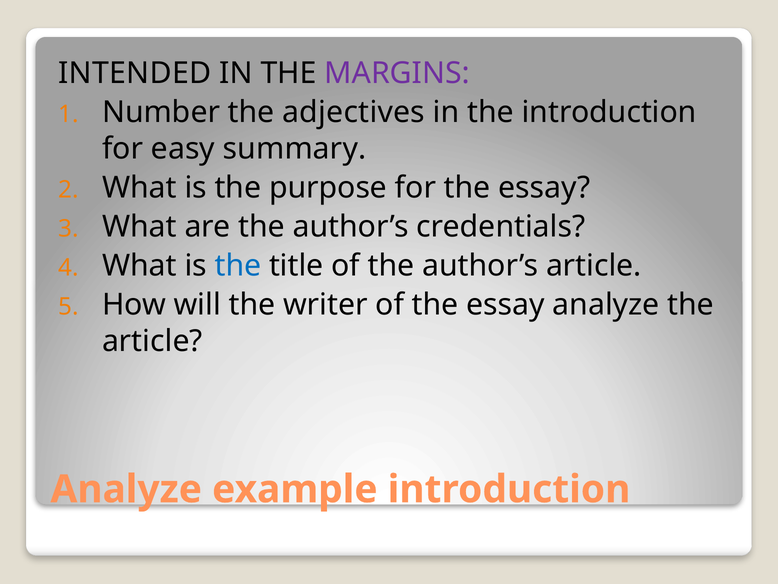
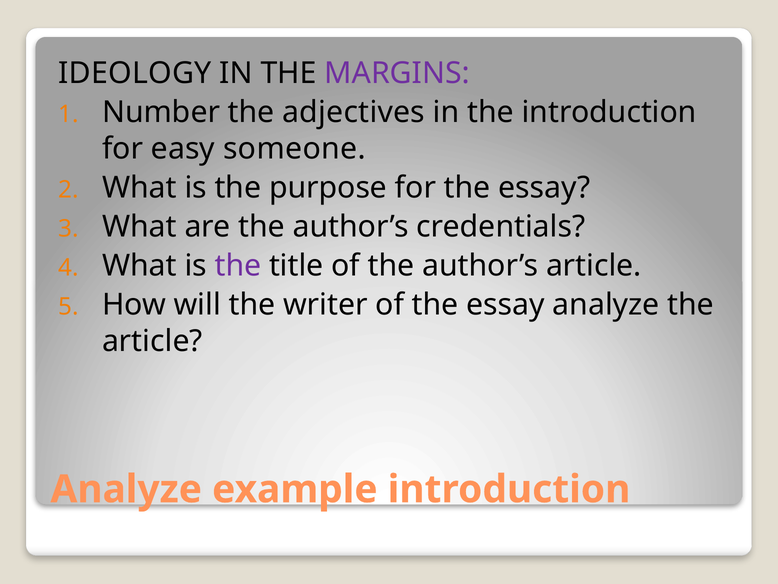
INTENDED: INTENDED -> IDEOLOGY
summary: summary -> someone
the at (238, 266) colour: blue -> purple
